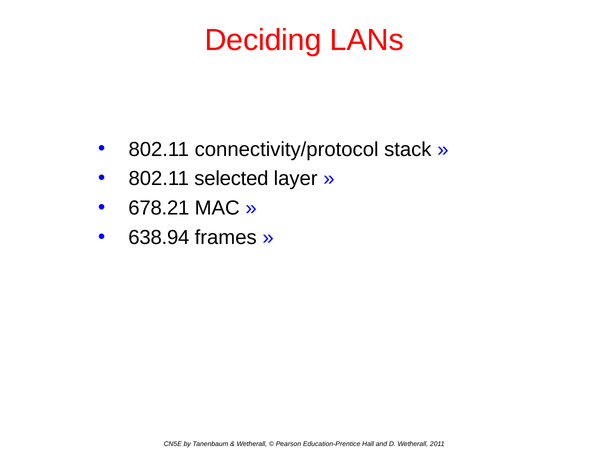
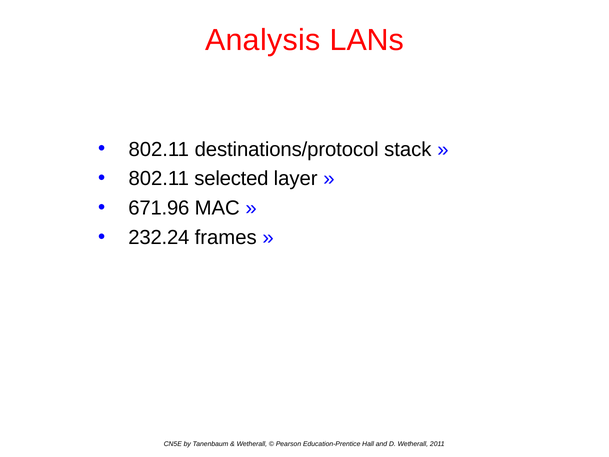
Deciding: Deciding -> Analysis
connectivity/protocol: connectivity/protocol -> destinations/protocol
678.21: 678.21 -> 671.96
638.94: 638.94 -> 232.24
